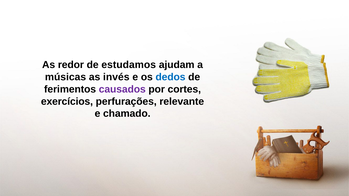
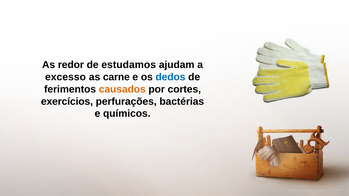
músicas: músicas -> excesso
invés: invés -> carne
causados colour: purple -> orange
relevante: relevante -> bactérias
chamado: chamado -> químicos
